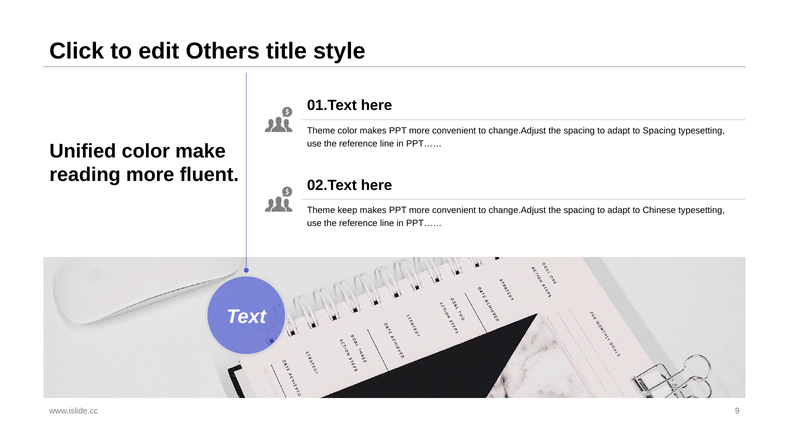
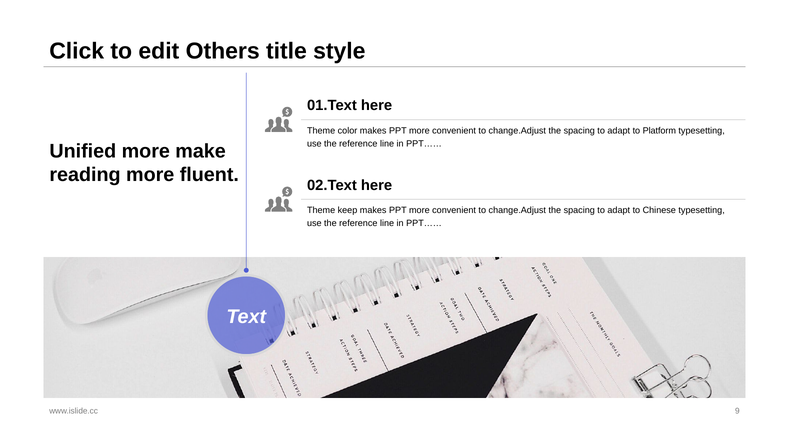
to Spacing: Spacing -> Platform
Unified color: color -> more
